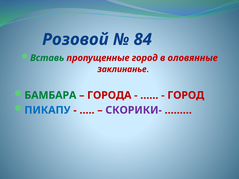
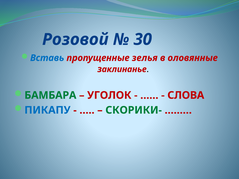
84: 84 -> 30
Вставь colour: green -> blue
пропущенные город: город -> зелья
ГОРОДА: ГОРОДА -> УГОЛОК
ГОРОД at (186, 95): ГОРОД -> СЛОВА
СКОРИКИ- colour: purple -> green
